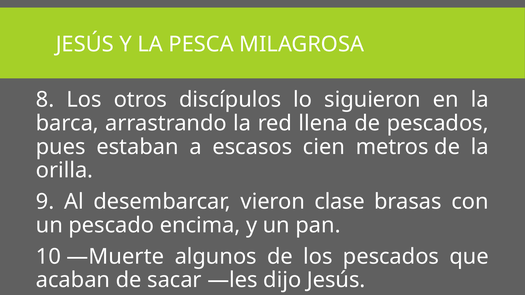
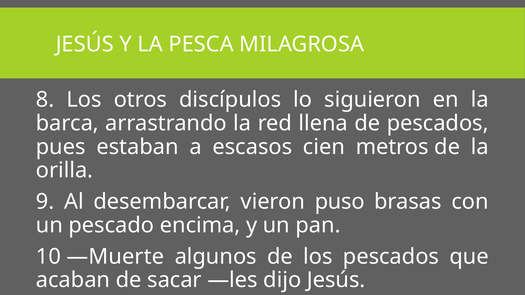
clase: clase -> puso
